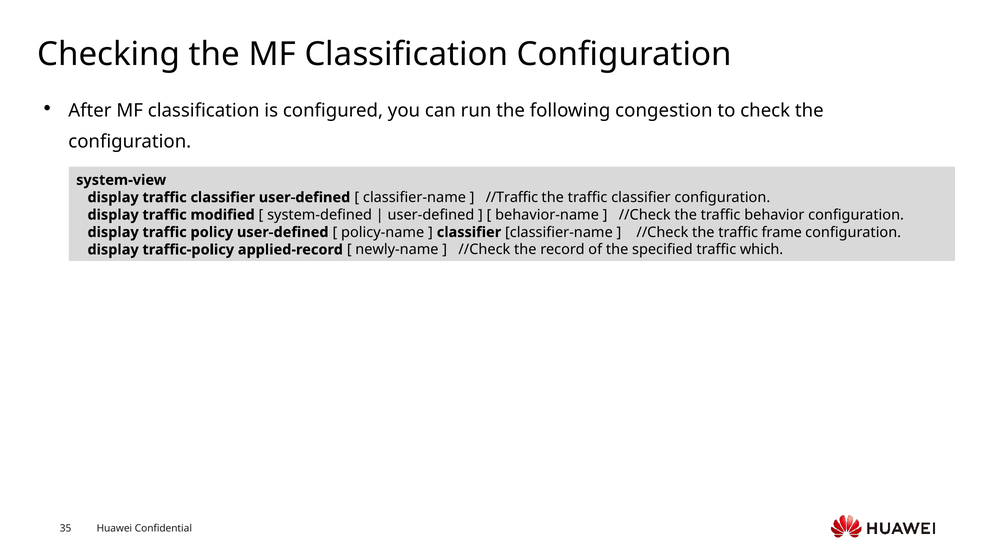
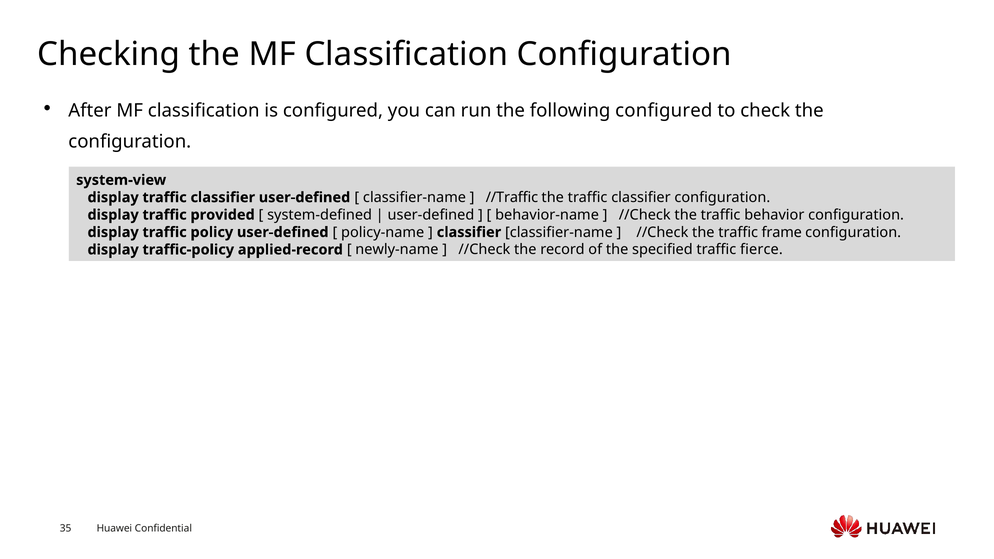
following congestion: congestion -> configured
modified: modified -> provided
which: which -> fierce
